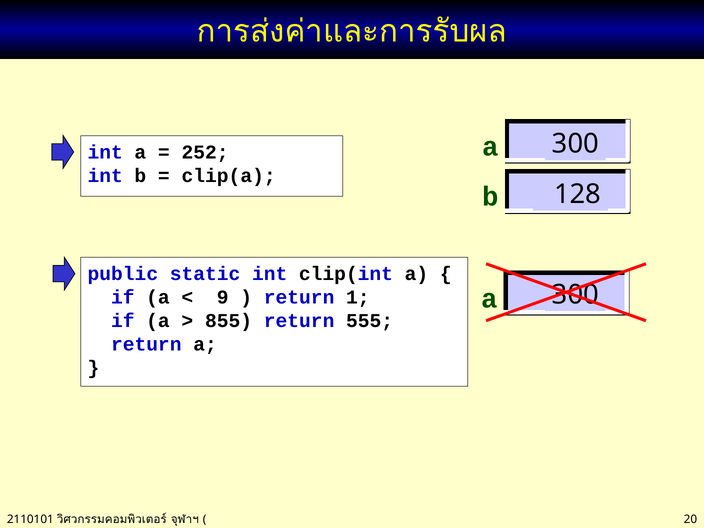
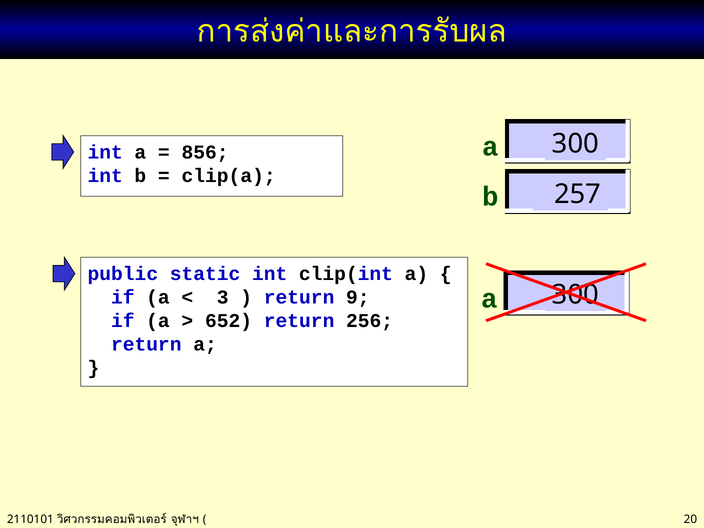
252: 252 -> 856
128: 128 -> 257
9: 9 -> 3
1: 1 -> 9
855: 855 -> 652
555: 555 -> 256
